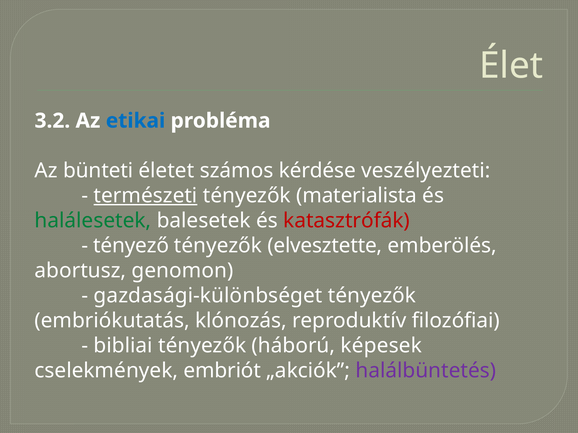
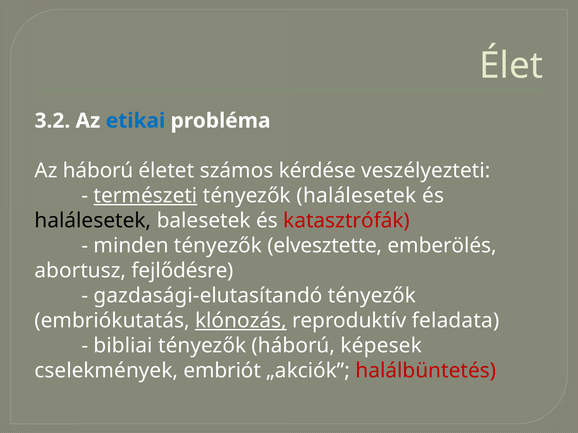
Az bünteti: bünteti -> háború
tényezők materialista: materialista -> halálesetek
halálesetek at (93, 221) colour: green -> black
tényező: tényező -> minden
genomon: genomon -> fejlődésre
gazdasági-különbséget: gazdasági-különbséget -> gazdasági-elutasítandó
klónozás underline: none -> present
filozófiai: filozófiai -> feladata
halálbüntetés colour: purple -> red
